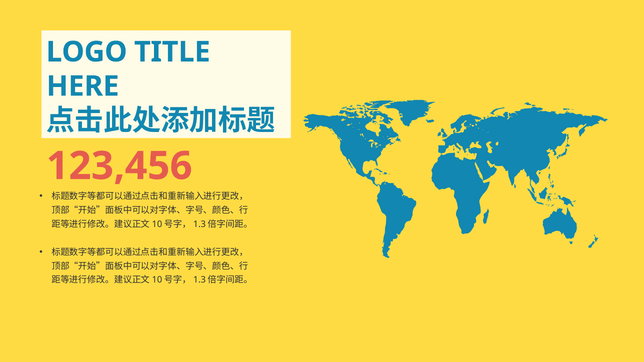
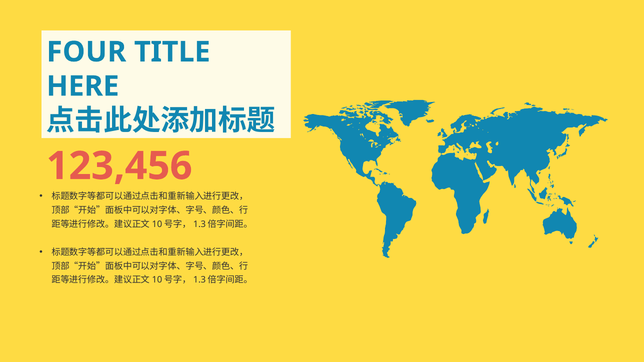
LOGO: LOGO -> FOUR
